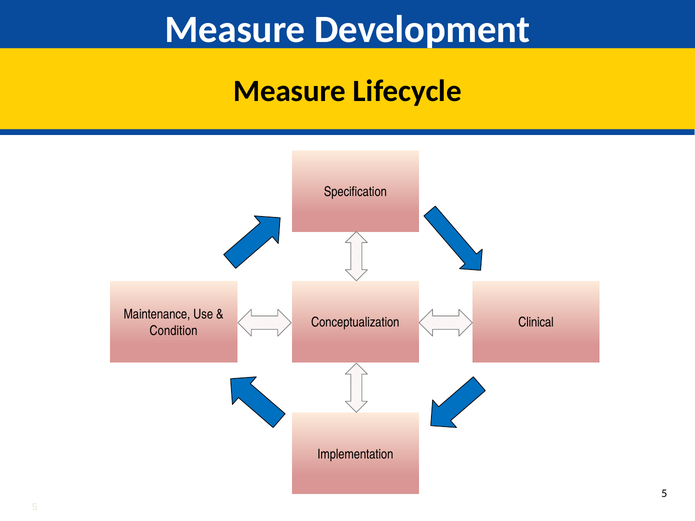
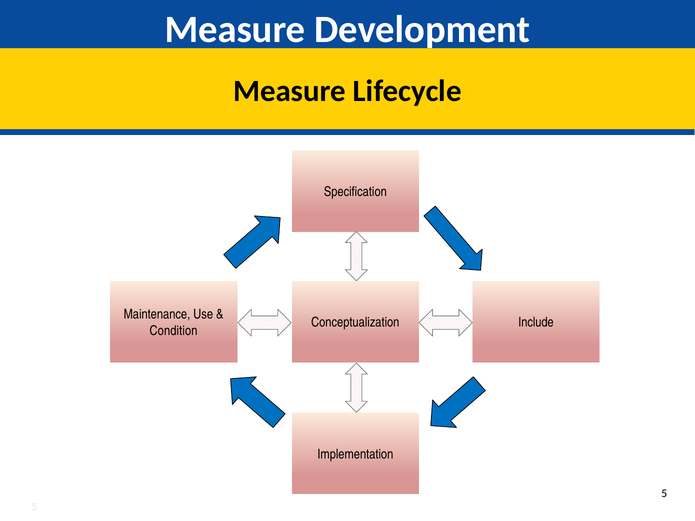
Clinical: Clinical -> Include
